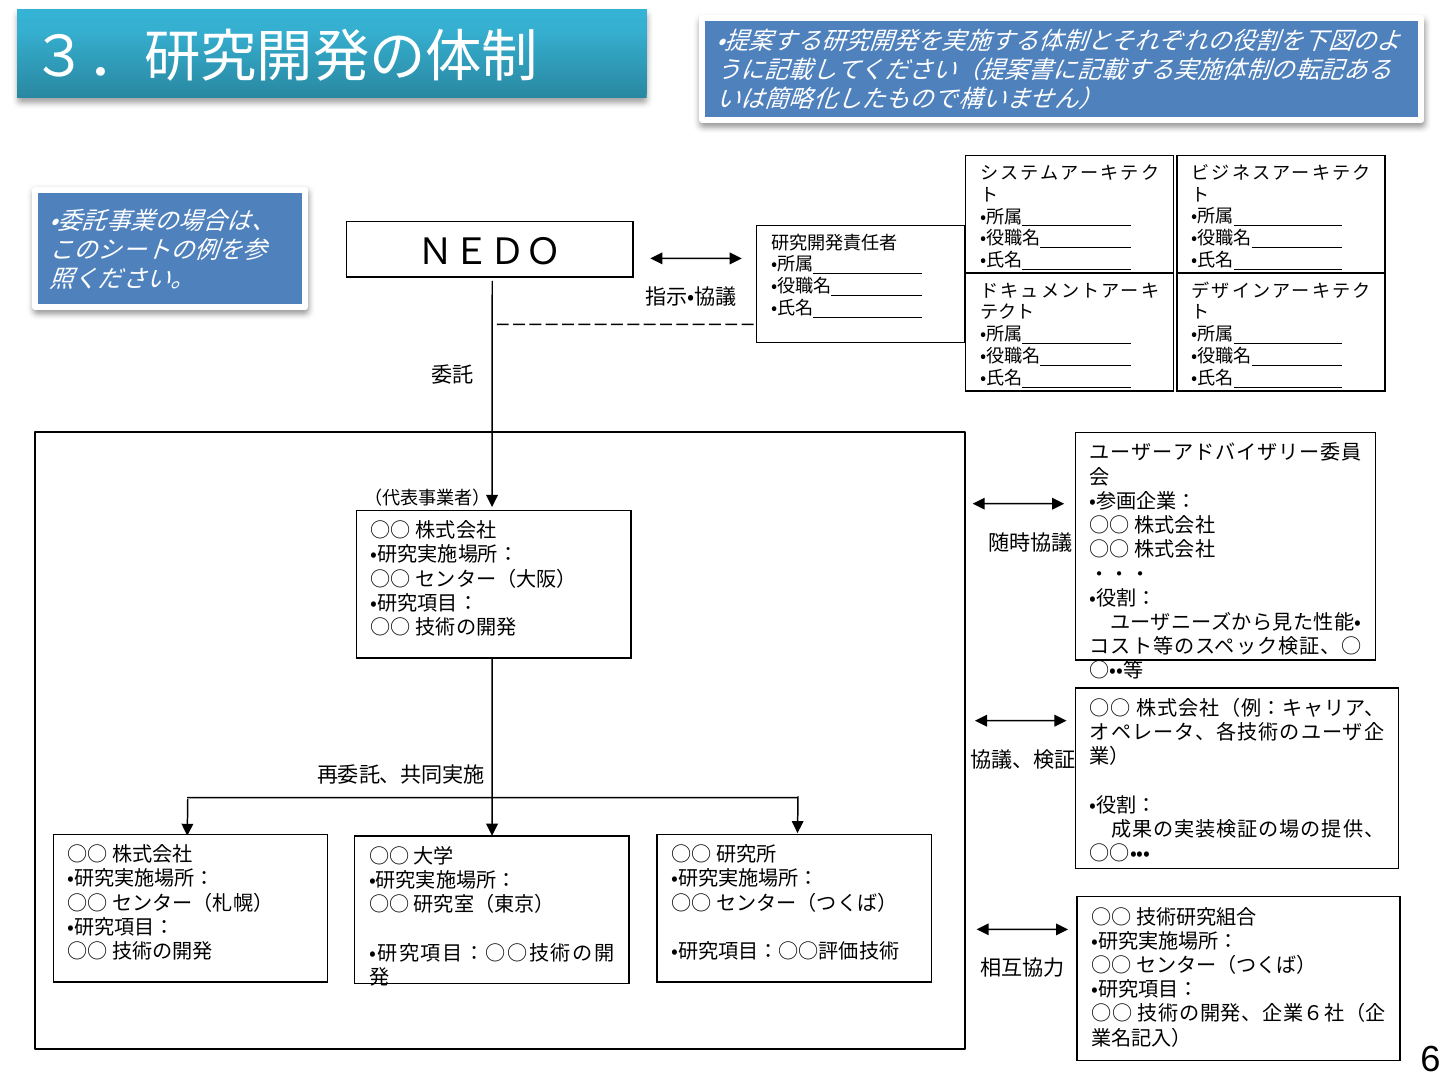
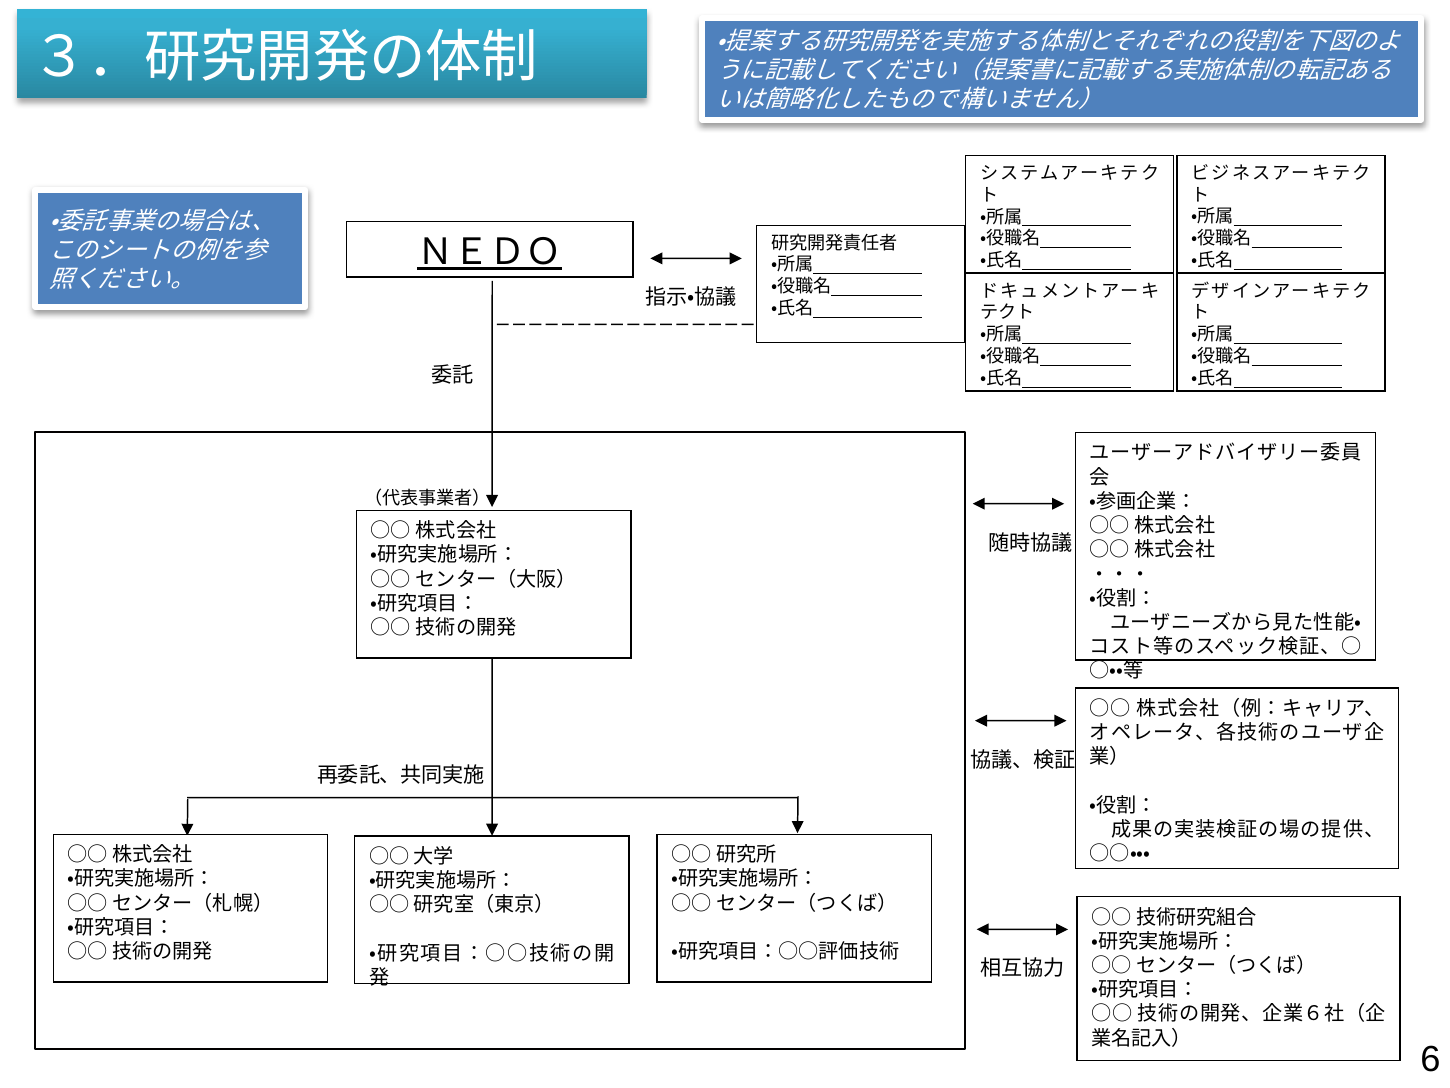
ＮＥＤＯ underline: none -> present
